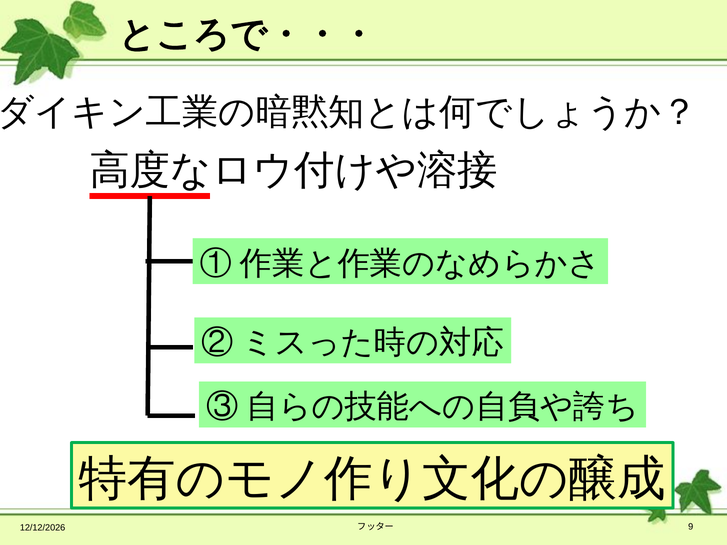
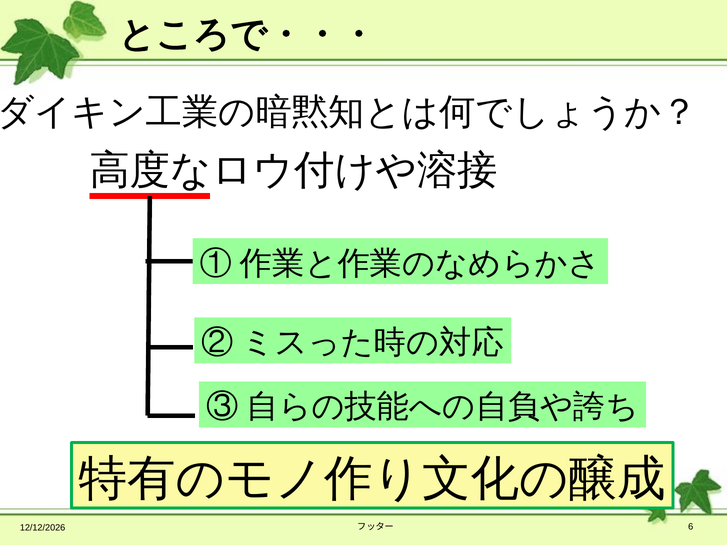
9: 9 -> 6
